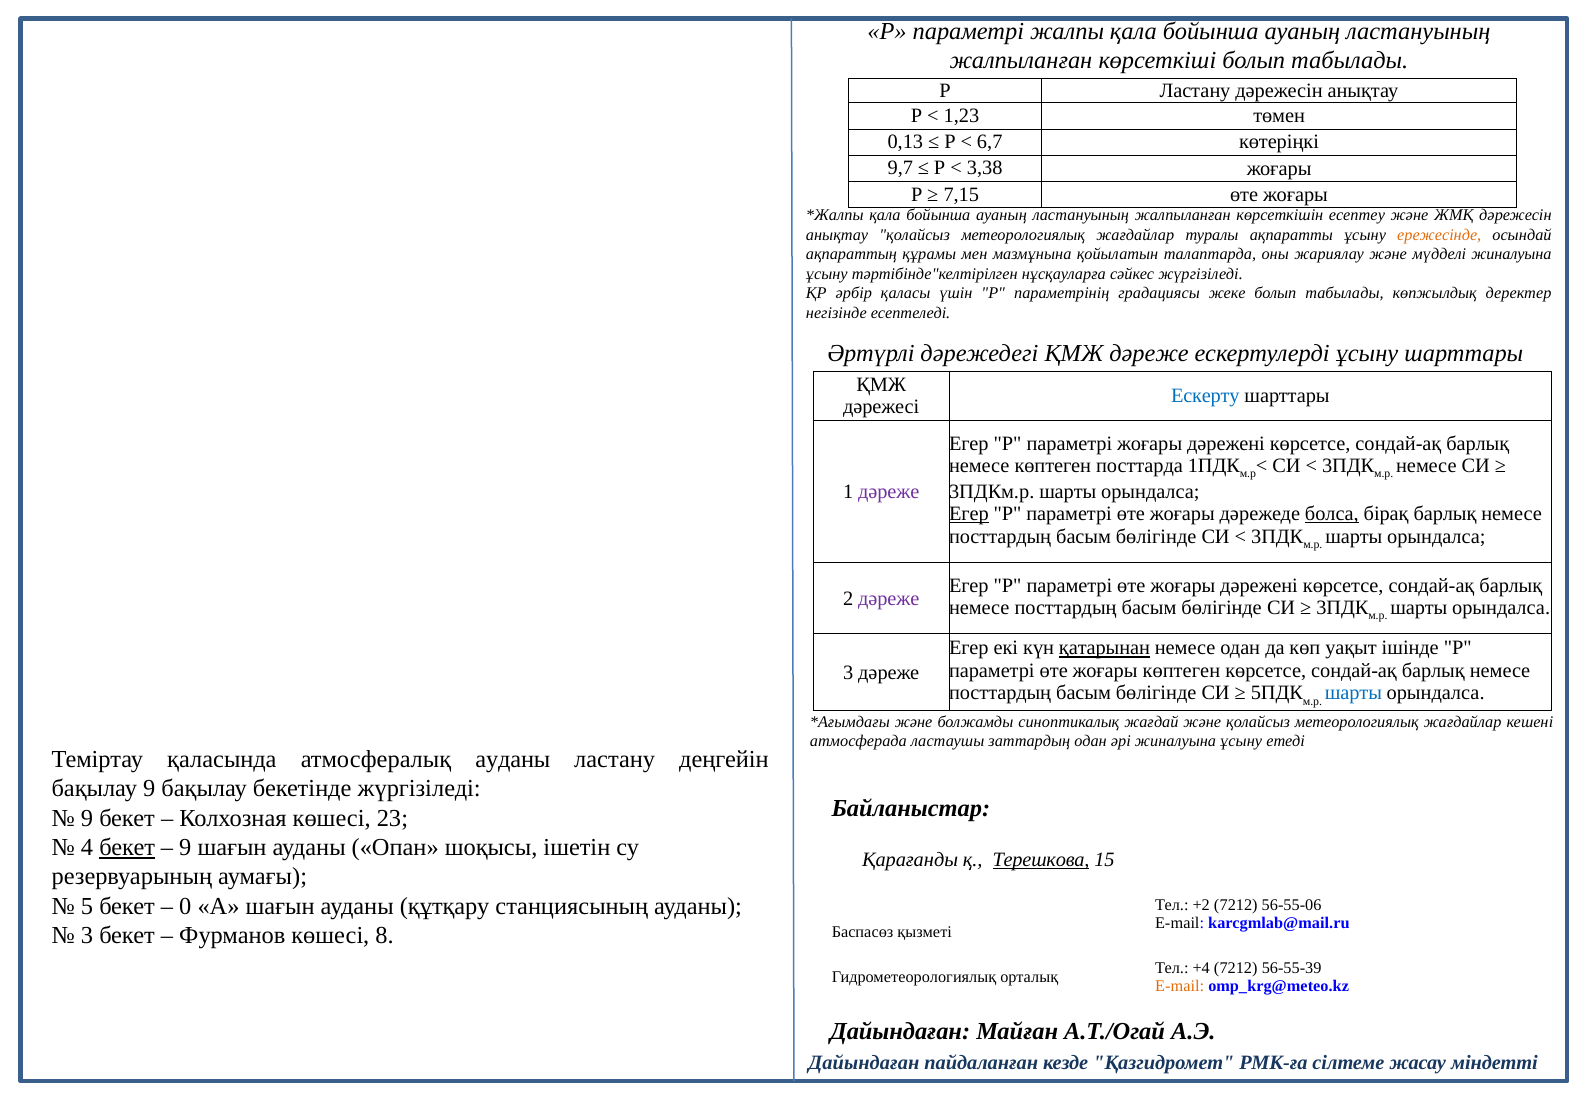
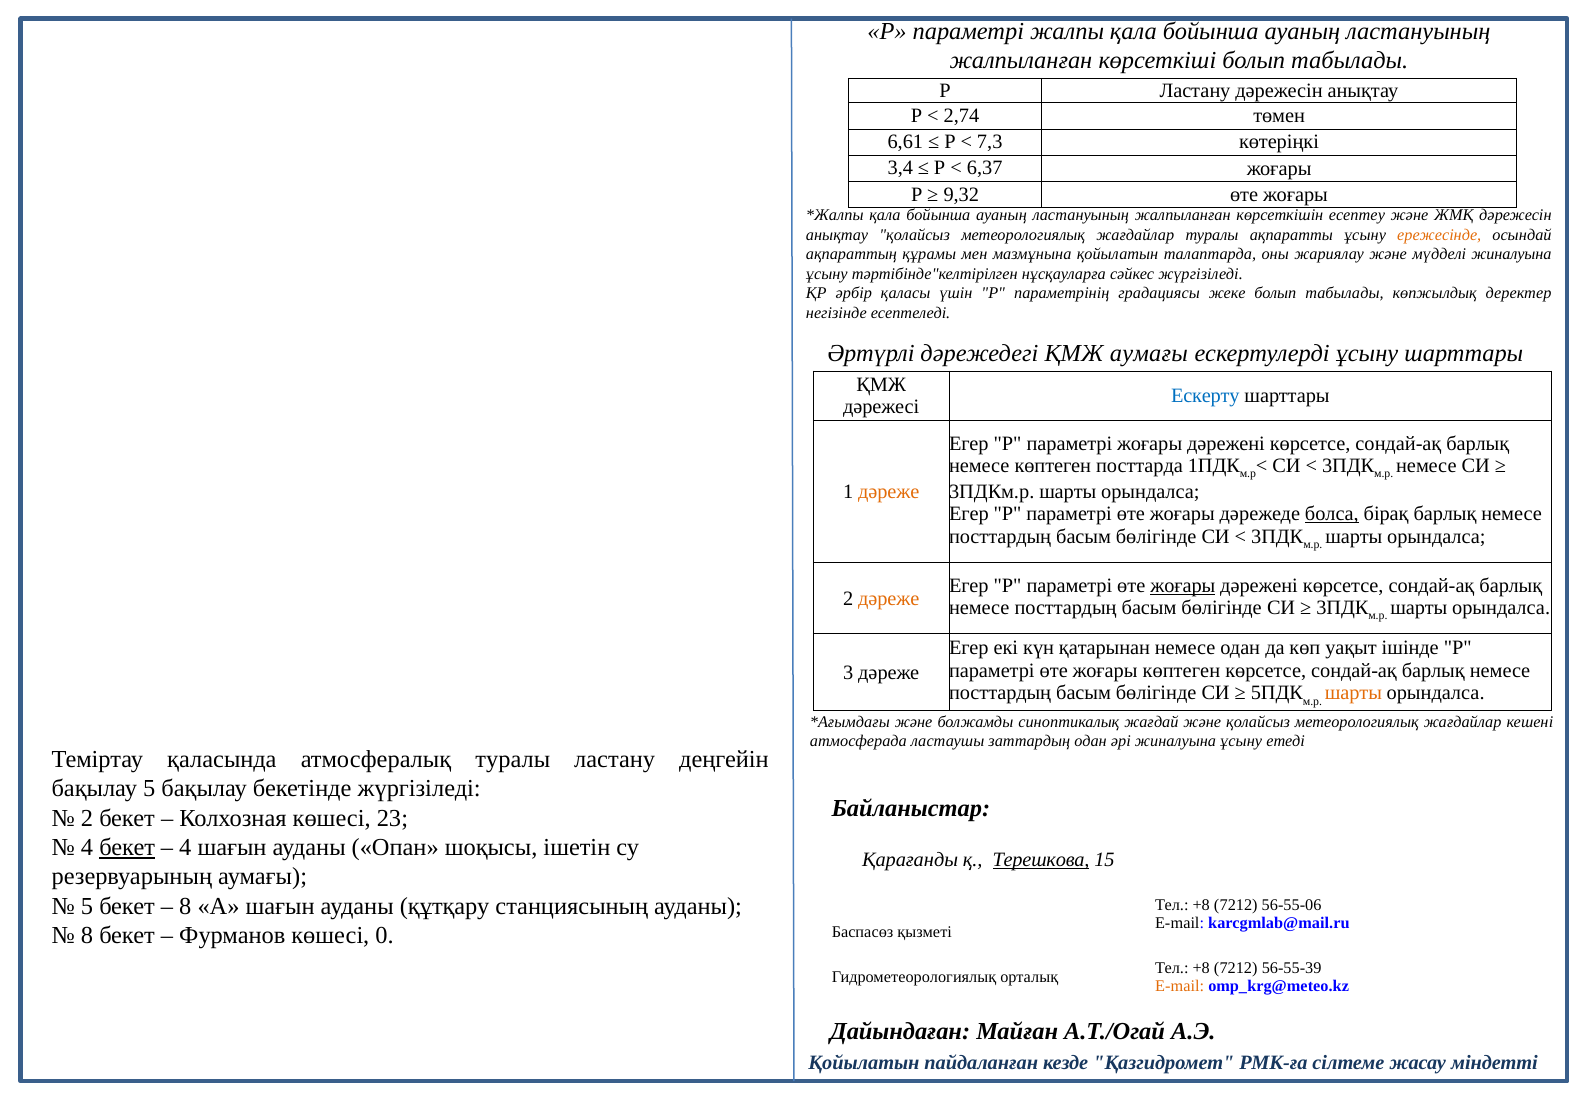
1,23: 1,23 -> 2,74
0,13: 0,13 -> 6,61
6,7: 6,7 -> 7,3
9,7: 9,7 -> 3,4
3,38: 3,38 -> 6,37
7,15: 7,15 -> 9,32
ҚМЖ дәреже: дәреже -> аумағы
дәреже at (889, 491) colour: purple -> orange
Егер at (969, 514) underline: present -> none
жоғары at (1183, 585) underline: none -> present
дәреже at (889, 598) colour: purple -> orange
қатарынан underline: present -> none
шарты at (1353, 693) colour: blue -> orange
атмосфералық ауданы: ауданы -> туралы
бақылау 9: 9 -> 5
9 at (87, 818): 9 -> 2
9 at (185, 847): 9 -> 4
0 at (185, 905): 0 -> 8
+2 at (1201, 904): +2 -> +8
3 at (87, 935): 3 -> 8
8: 8 -> 0
+4 at (1201, 968): +4 -> +8
Дайындаған at (864, 1062): Дайындаған -> Қойылатын
